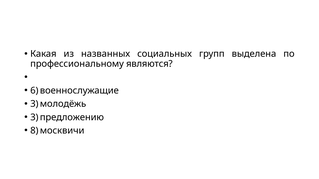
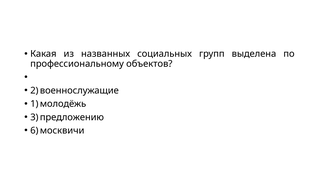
являются: являются -> объектов
6: 6 -> 2
3 at (34, 104): 3 -> 1
8: 8 -> 6
